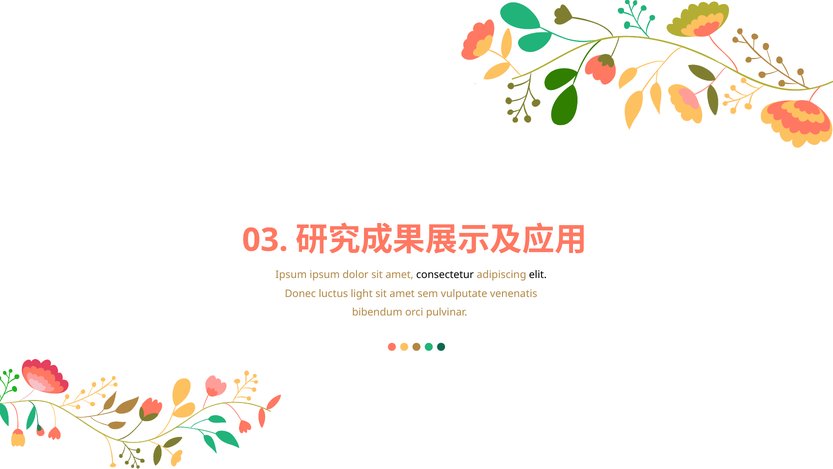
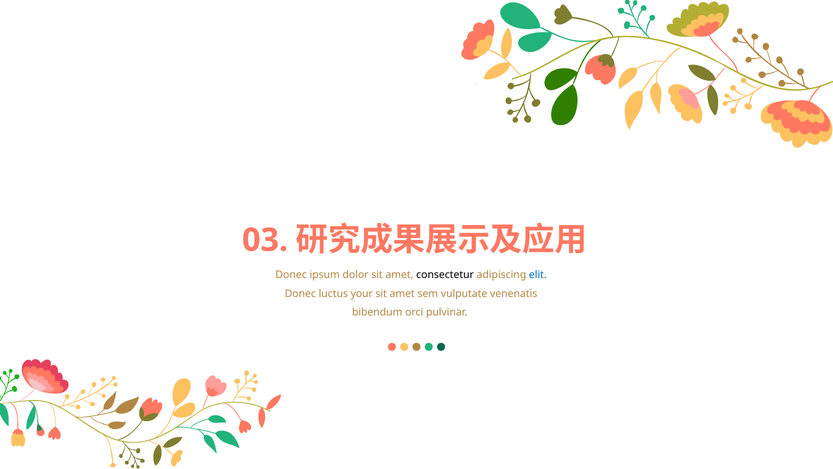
Ipsum at (291, 275): Ipsum -> Donec
elit colour: black -> blue
light: light -> your
